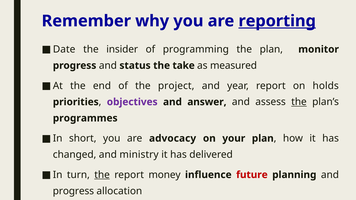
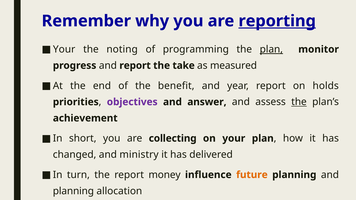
Date at (64, 49): Date -> Your
insider: insider -> noting
plan at (271, 49) underline: none -> present
and status: status -> report
project: project -> benefit
programmes: programmes -> achievement
advocacy: advocacy -> collecting
the at (102, 175) underline: present -> none
future colour: red -> orange
progress at (73, 191): progress -> planning
